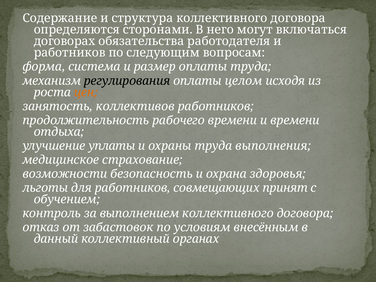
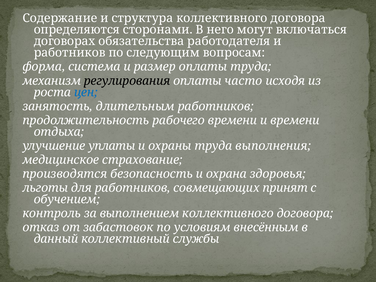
целом: целом -> часто
цен colour: orange -> blue
коллективов: коллективов -> длительным
возможности: возможности -> производятся
органах: органах -> службы
